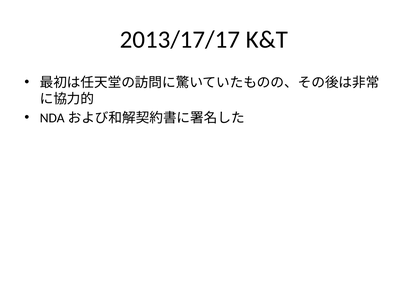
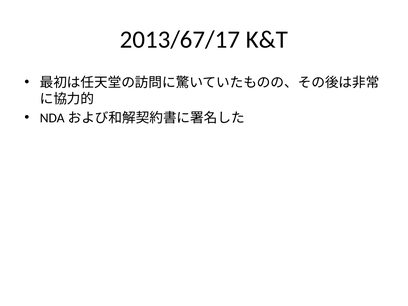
2013/17/17: 2013/17/17 -> 2013/67/17
